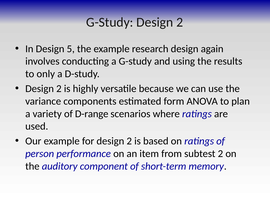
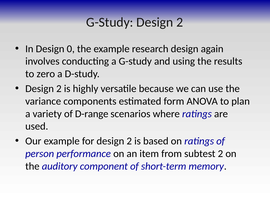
5: 5 -> 0
only: only -> zero
